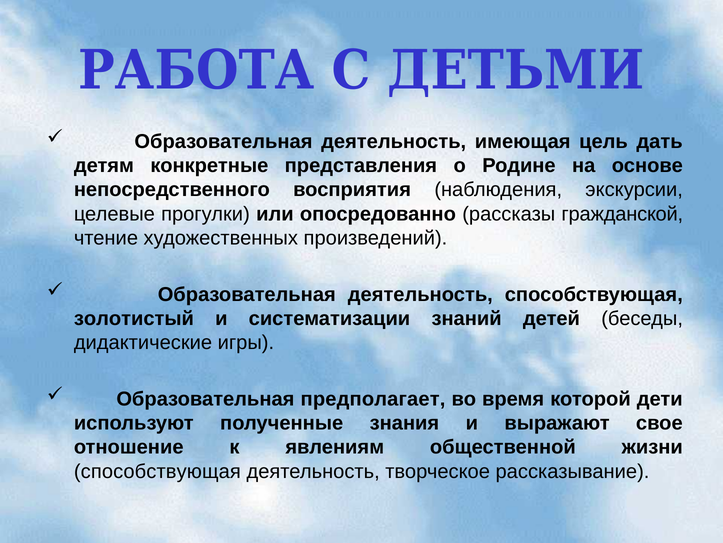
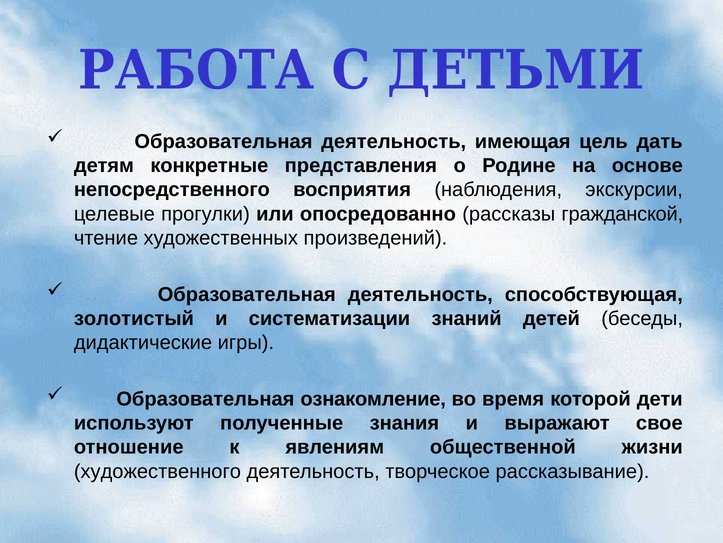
предполагает: предполагает -> ознакомление
способствующая at (157, 471): способствующая -> художественного
